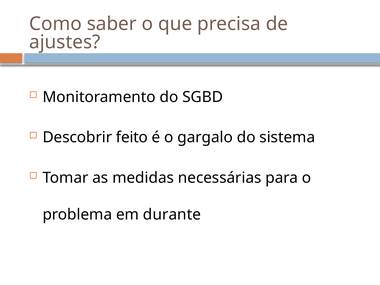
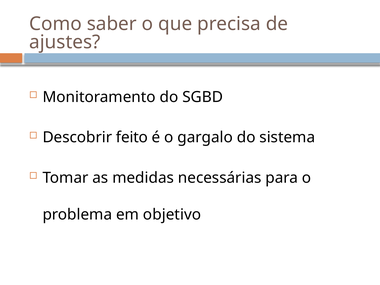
durante: durante -> objetivo
